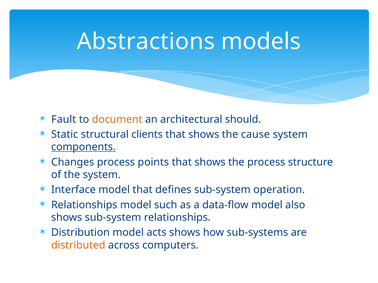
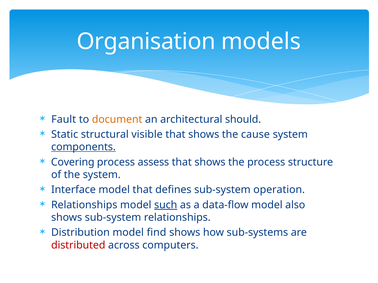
Abstractions: Abstractions -> Organisation
clients: clients -> visible
Changes: Changes -> Covering
points: points -> assess
such underline: none -> present
acts: acts -> find
distributed colour: orange -> red
